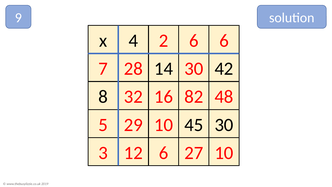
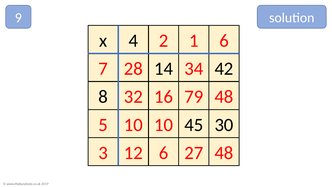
2 6: 6 -> 1
14 30: 30 -> 34
82: 82 -> 79
5 29: 29 -> 10
27 10: 10 -> 48
